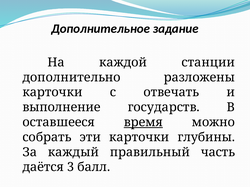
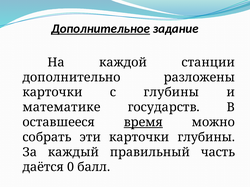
Дополнительное underline: none -> present
с отвечать: отвечать -> глубины
выполнение: выполнение -> математике
3: 3 -> 0
